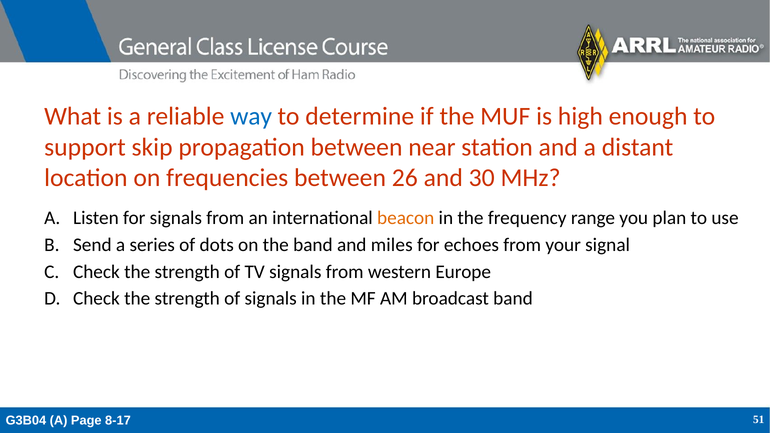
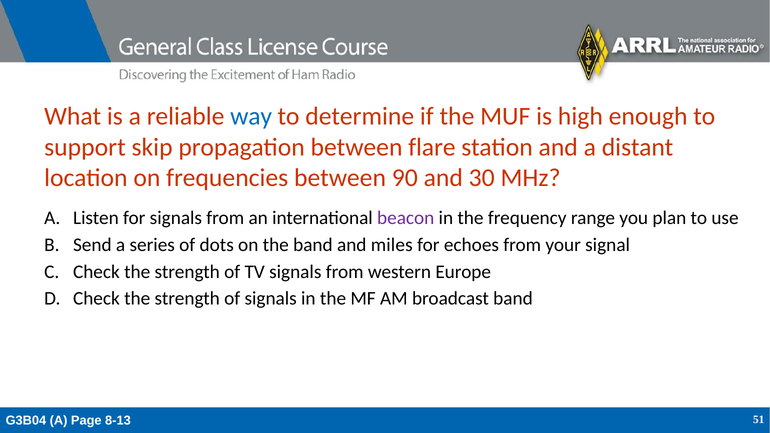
near: near -> flare
26: 26 -> 90
beacon colour: orange -> purple
8-17: 8-17 -> 8-13
